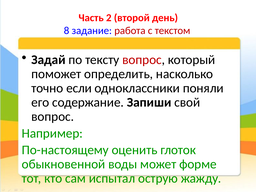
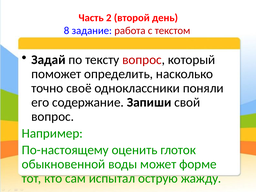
если: если -> своё
